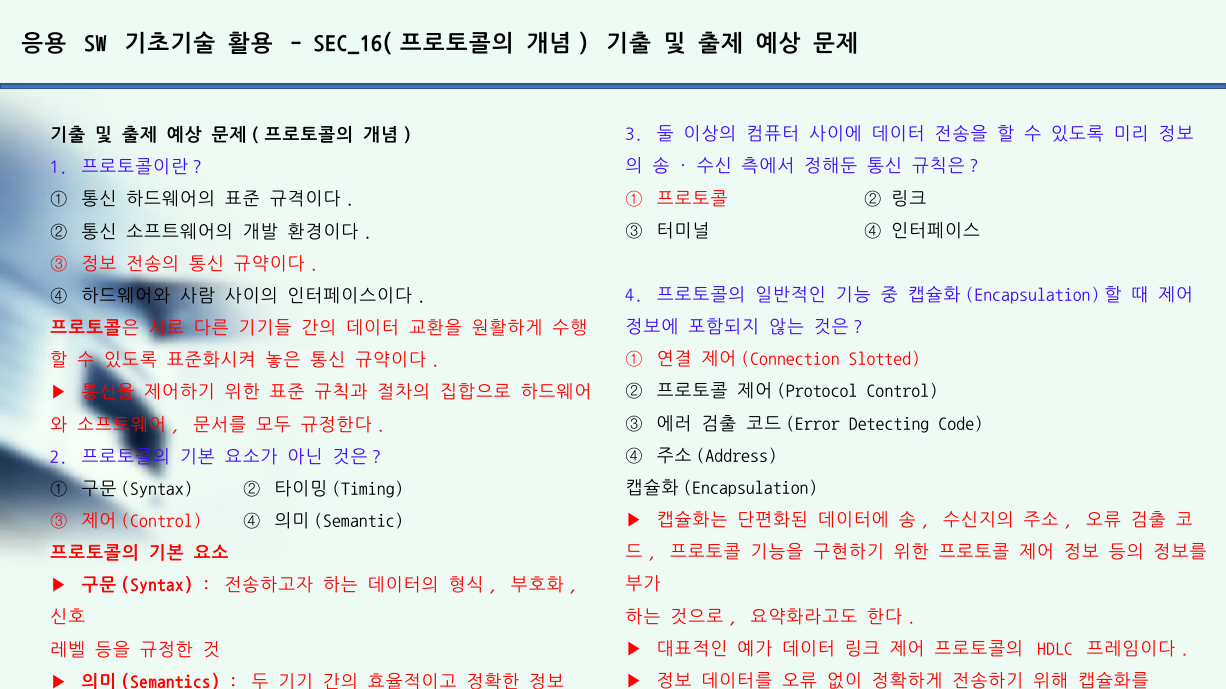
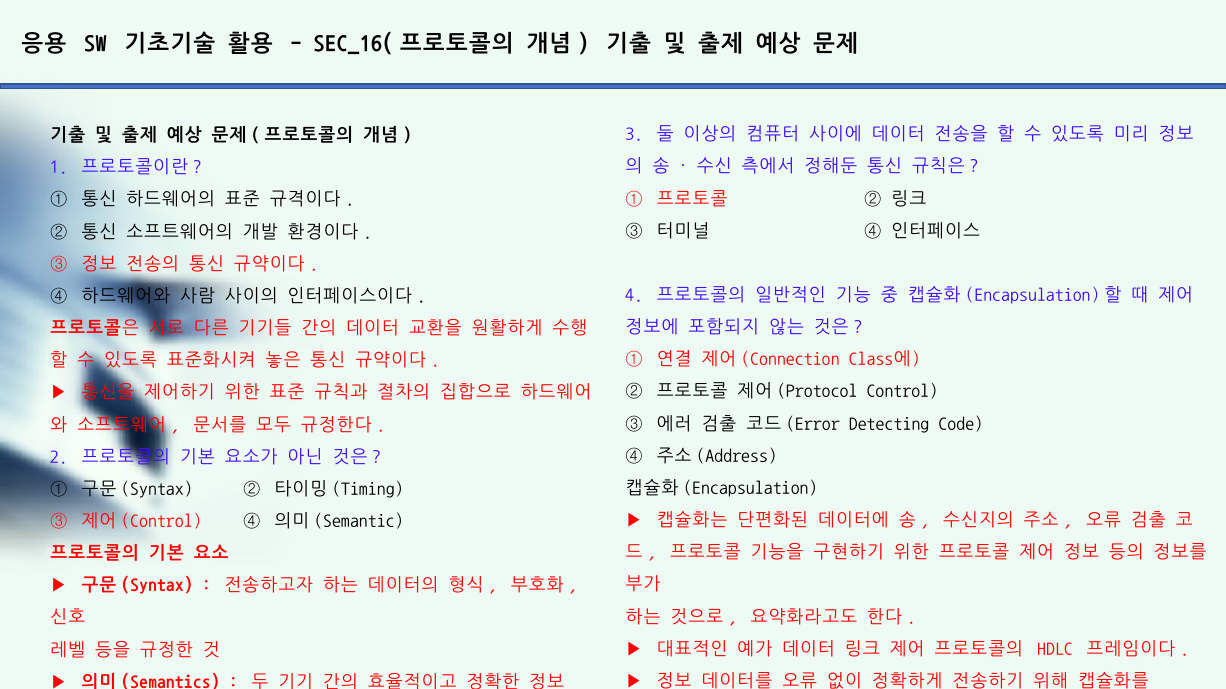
Slotted: Slotted -> Class에
